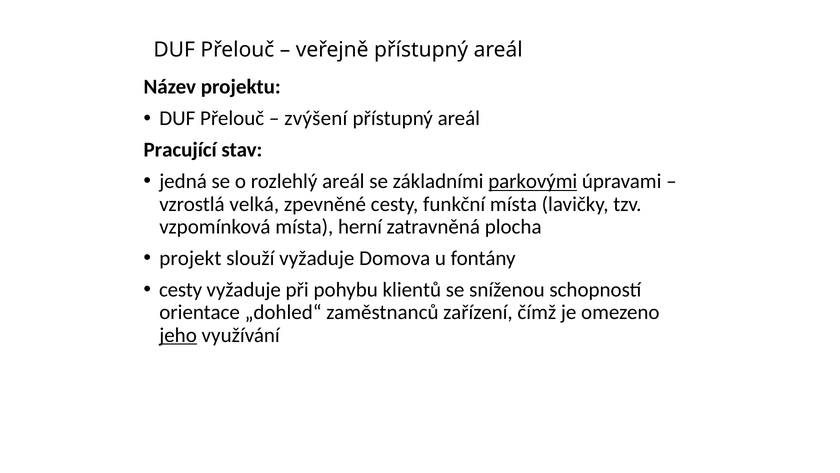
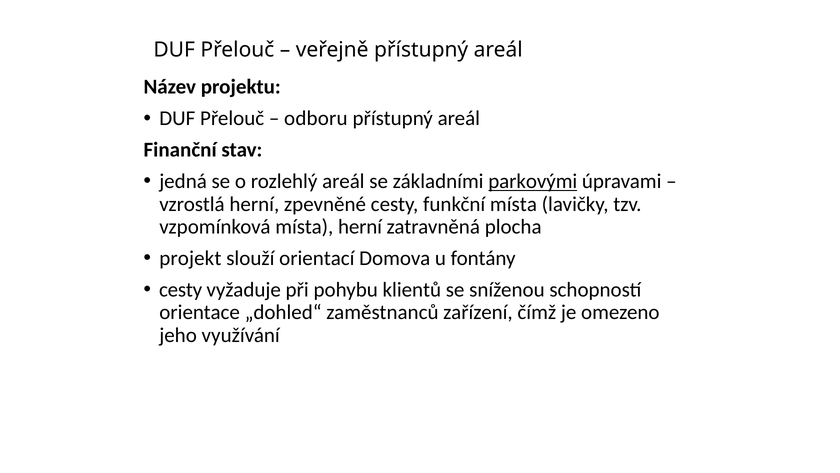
zvýšení: zvýšení -> odboru
Pracující: Pracující -> Finanční
vzrostlá velká: velká -> herní
slouží vyžaduje: vyžaduje -> orientací
jeho underline: present -> none
